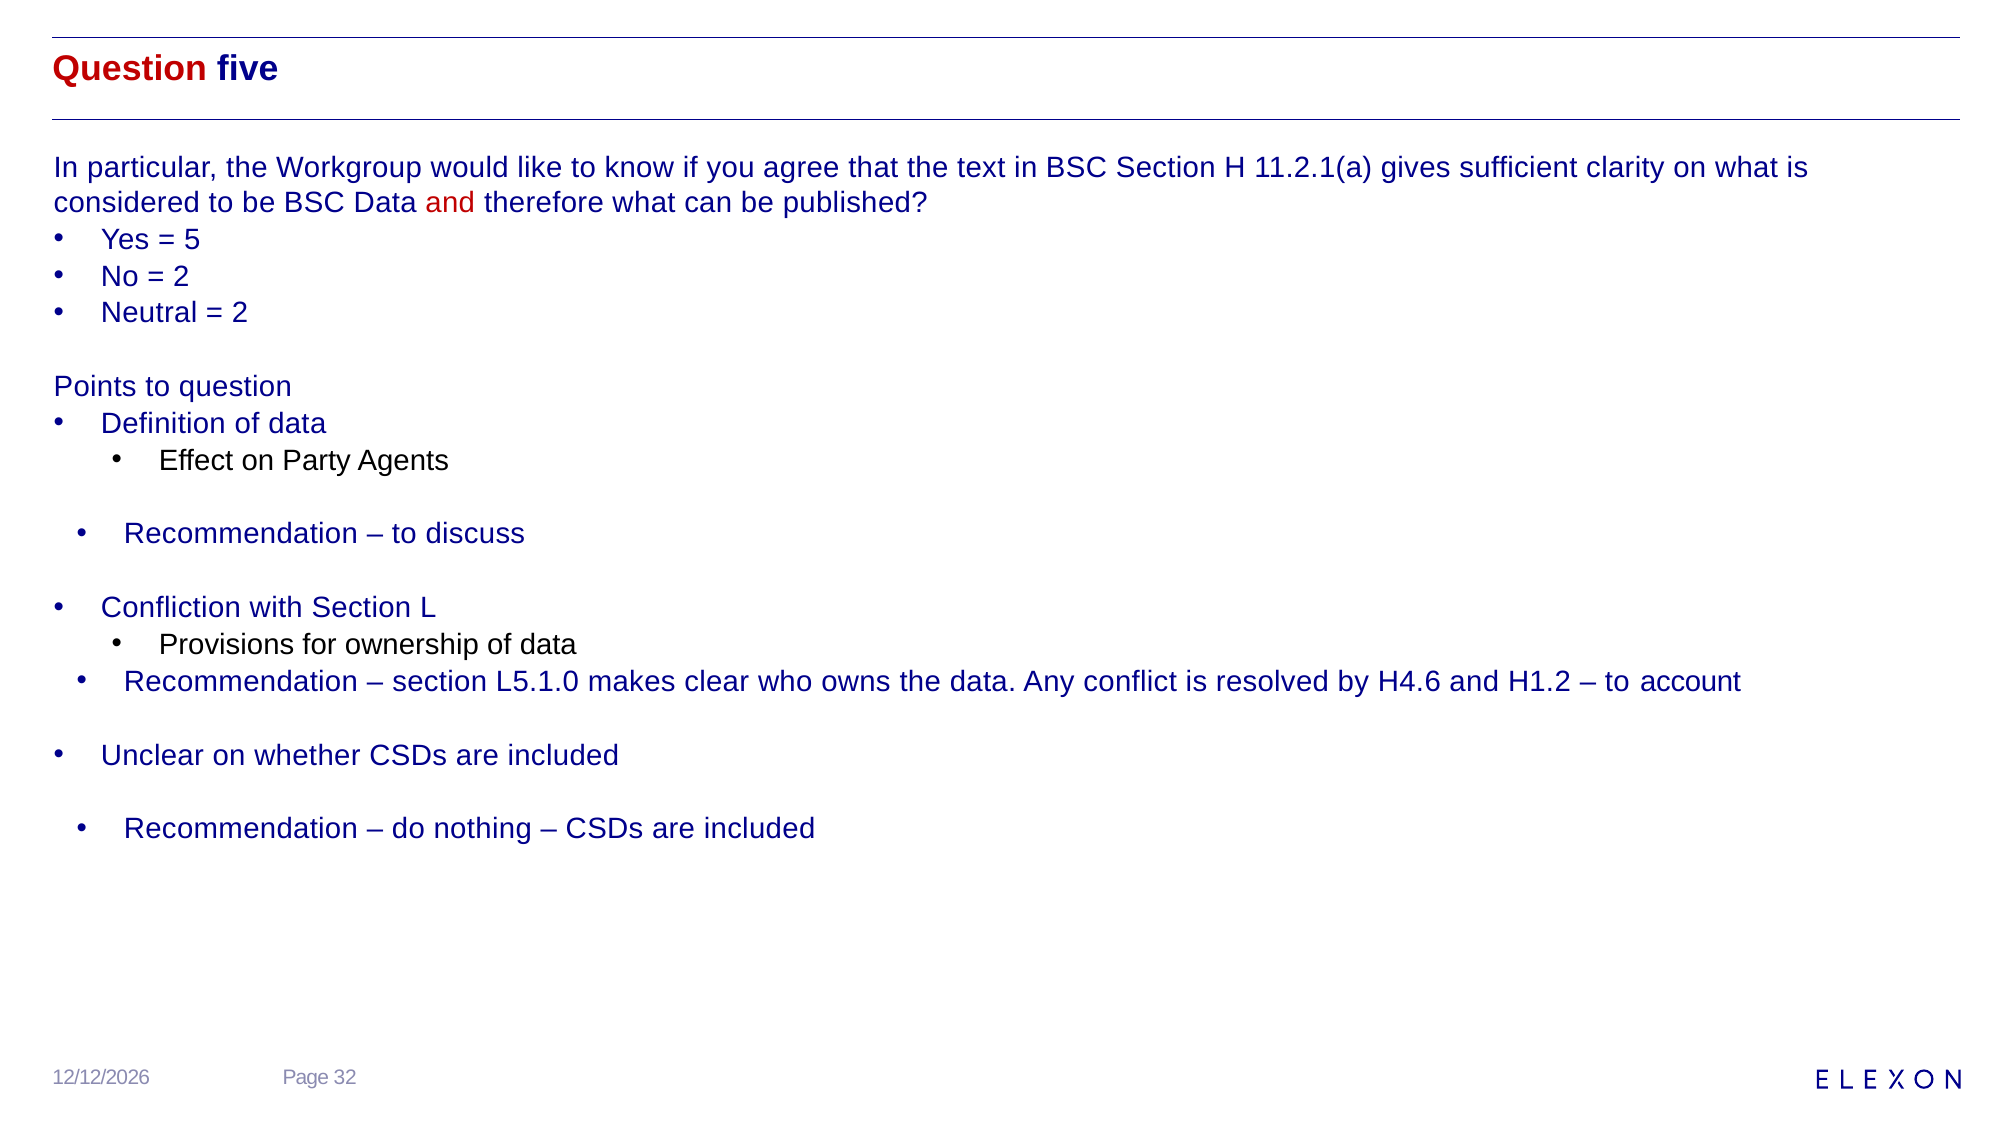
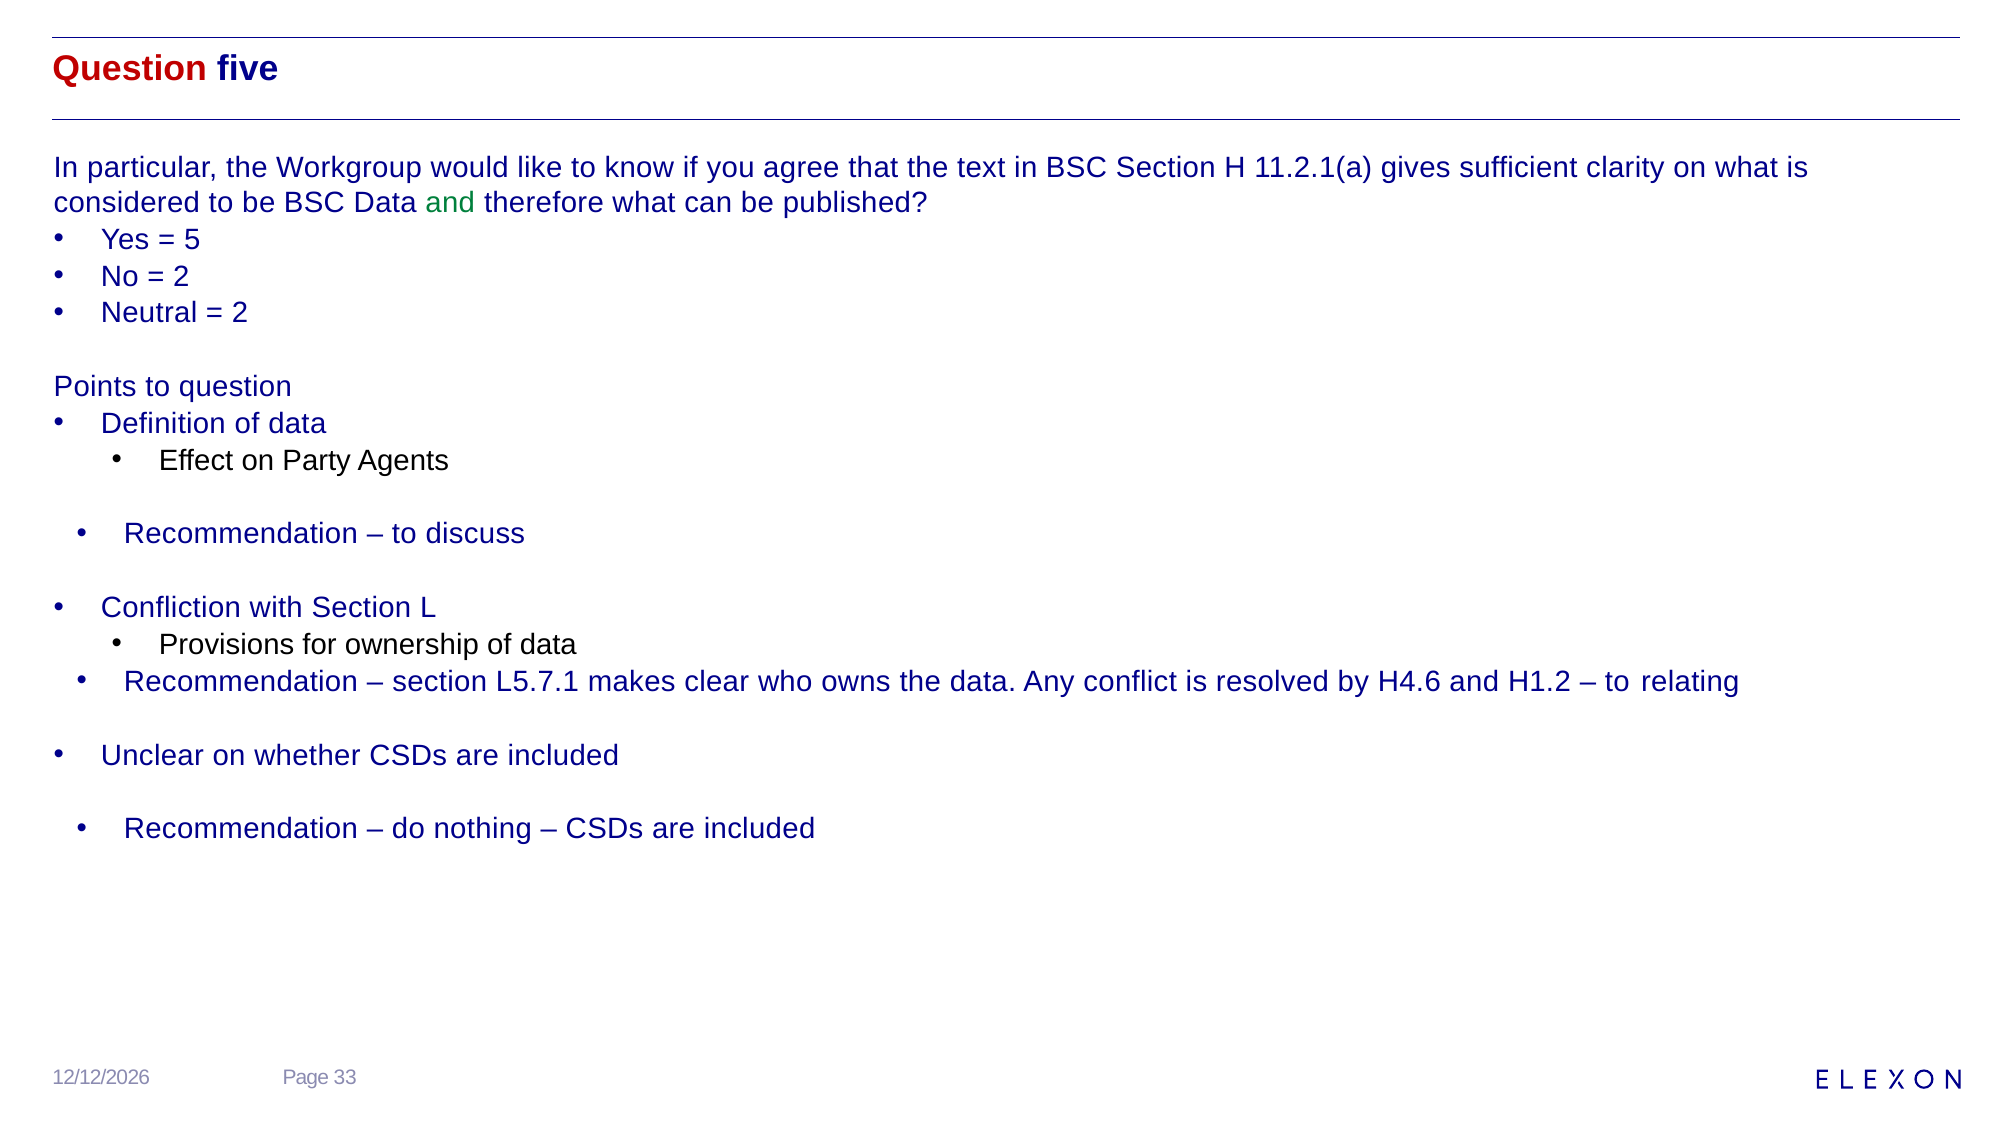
and at (450, 203) colour: red -> green
L5.1.0: L5.1.0 -> L5.7.1
account: account -> relating
32: 32 -> 33
